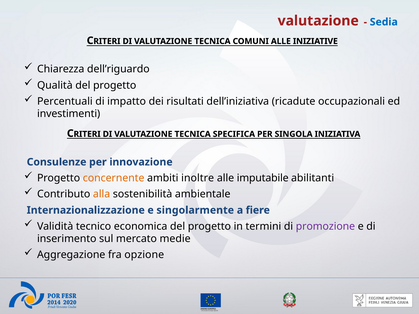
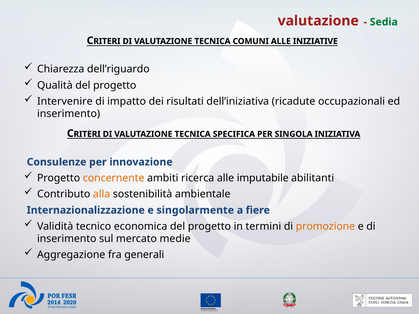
Sedia colour: blue -> green
Percentuali: Percentuali -> Intervenire
investimenti at (69, 114): investimenti -> inserimento
inoltre: inoltre -> ricerca
promozione colour: purple -> orange
opzione: opzione -> generali
